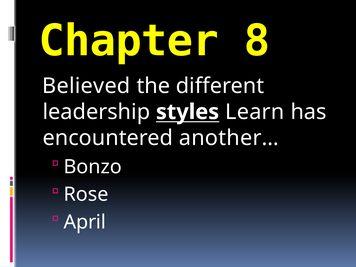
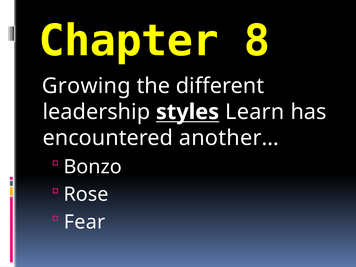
Believed: Believed -> Growing
April: April -> Fear
